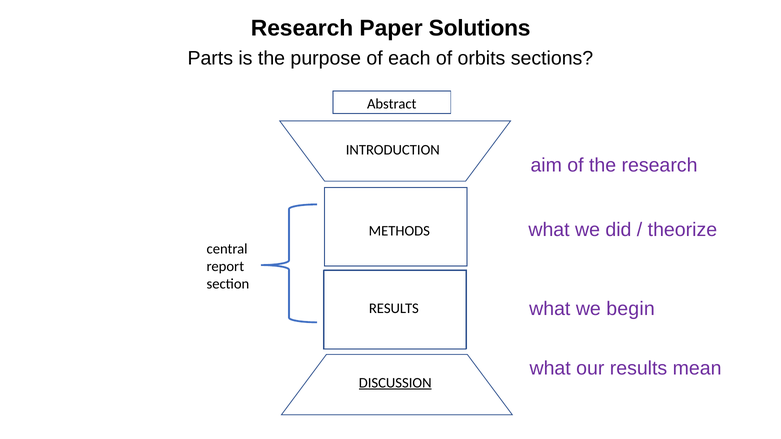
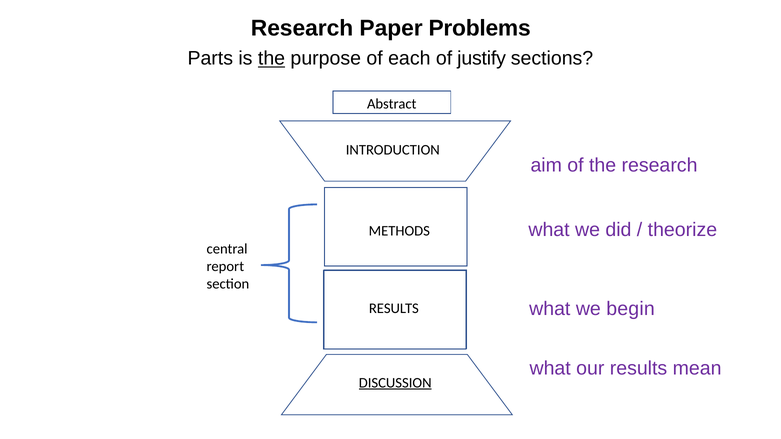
Solutions: Solutions -> Problems
the at (272, 59) underline: none -> present
orbits: orbits -> justify
